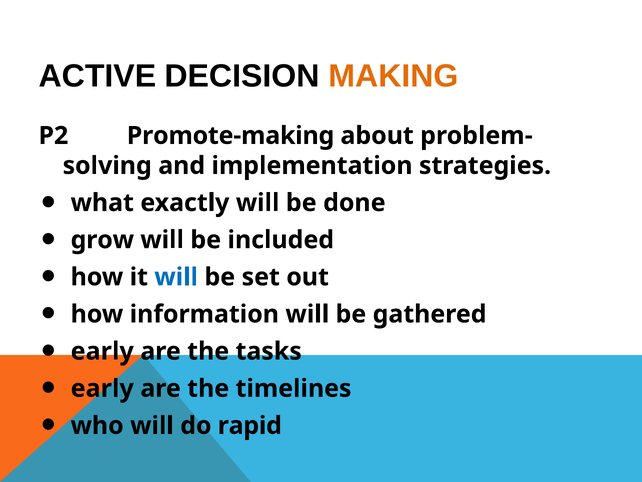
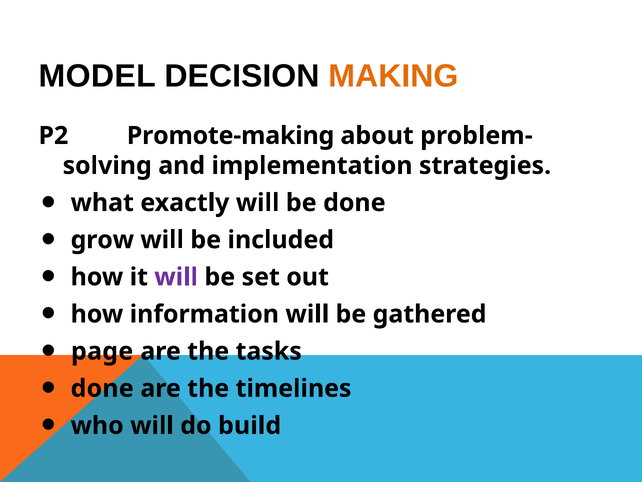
ACTIVE: ACTIVE -> MODEL
will at (176, 277) colour: blue -> purple
early at (102, 351): early -> page
early at (102, 388): early -> done
rapid: rapid -> build
